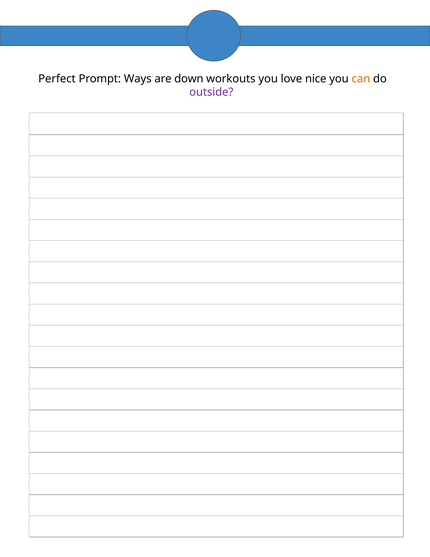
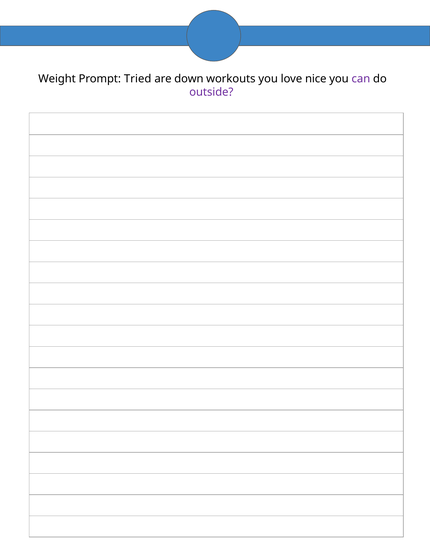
Perfect: Perfect -> Weight
Ways: Ways -> Tried
can colour: orange -> purple
